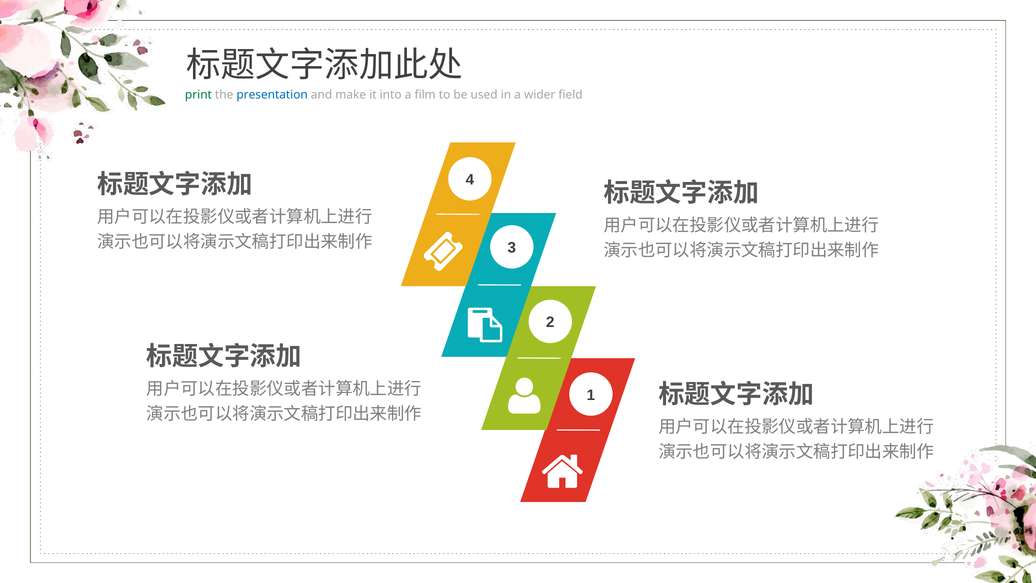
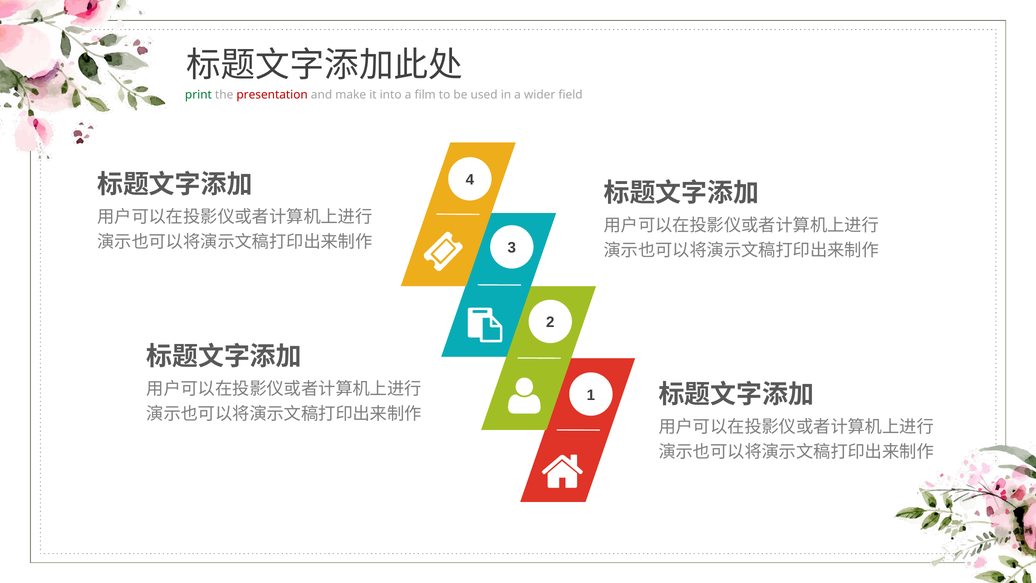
presentation colour: blue -> red
